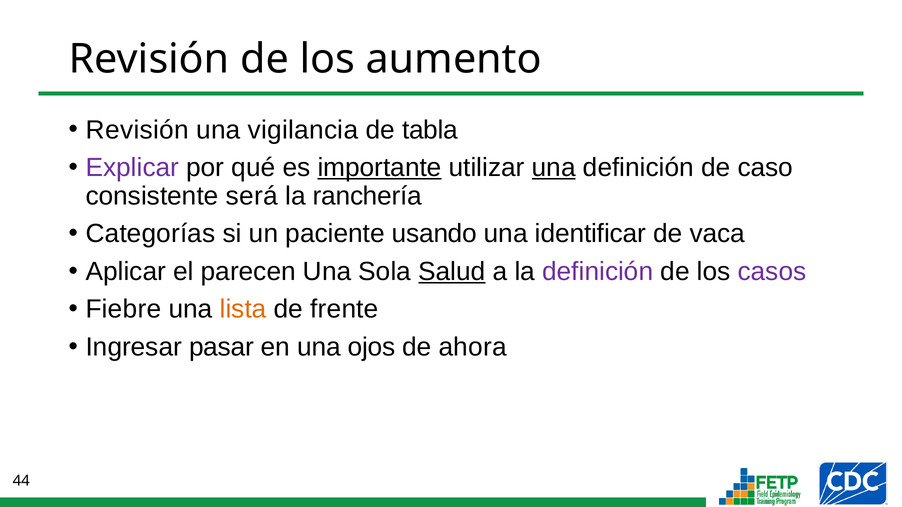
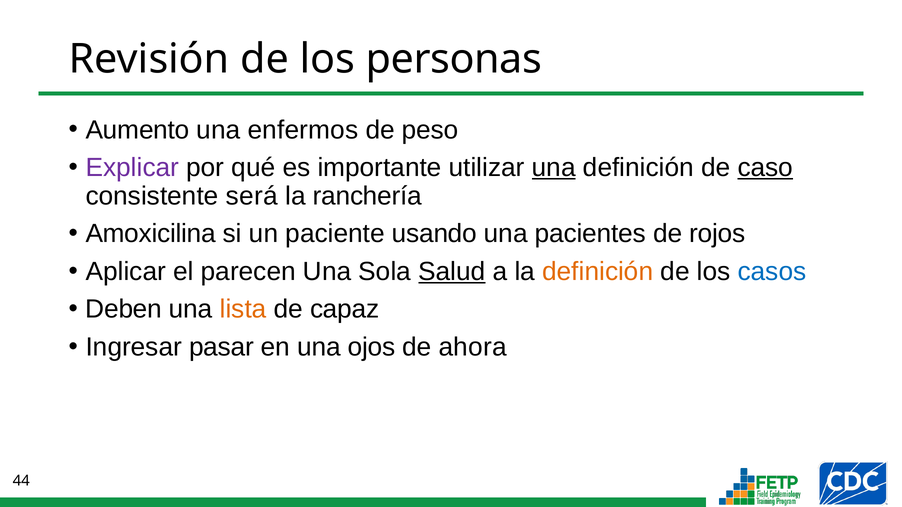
aumento: aumento -> personas
Revisión at (137, 130): Revisión -> Aumento
vigilancia: vigilancia -> enfermos
tabla: tabla -> peso
importante underline: present -> none
caso underline: none -> present
Categorías: Categorías -> Amoxicilina
identificar: identificar -> pacientes
vaca: vaca -> rojos
definición at (598, 272) colour: purple -> orange
casos colour: purple -> blue
Fiebre: Fiebre -> Deben
frente: frente -> capaz
